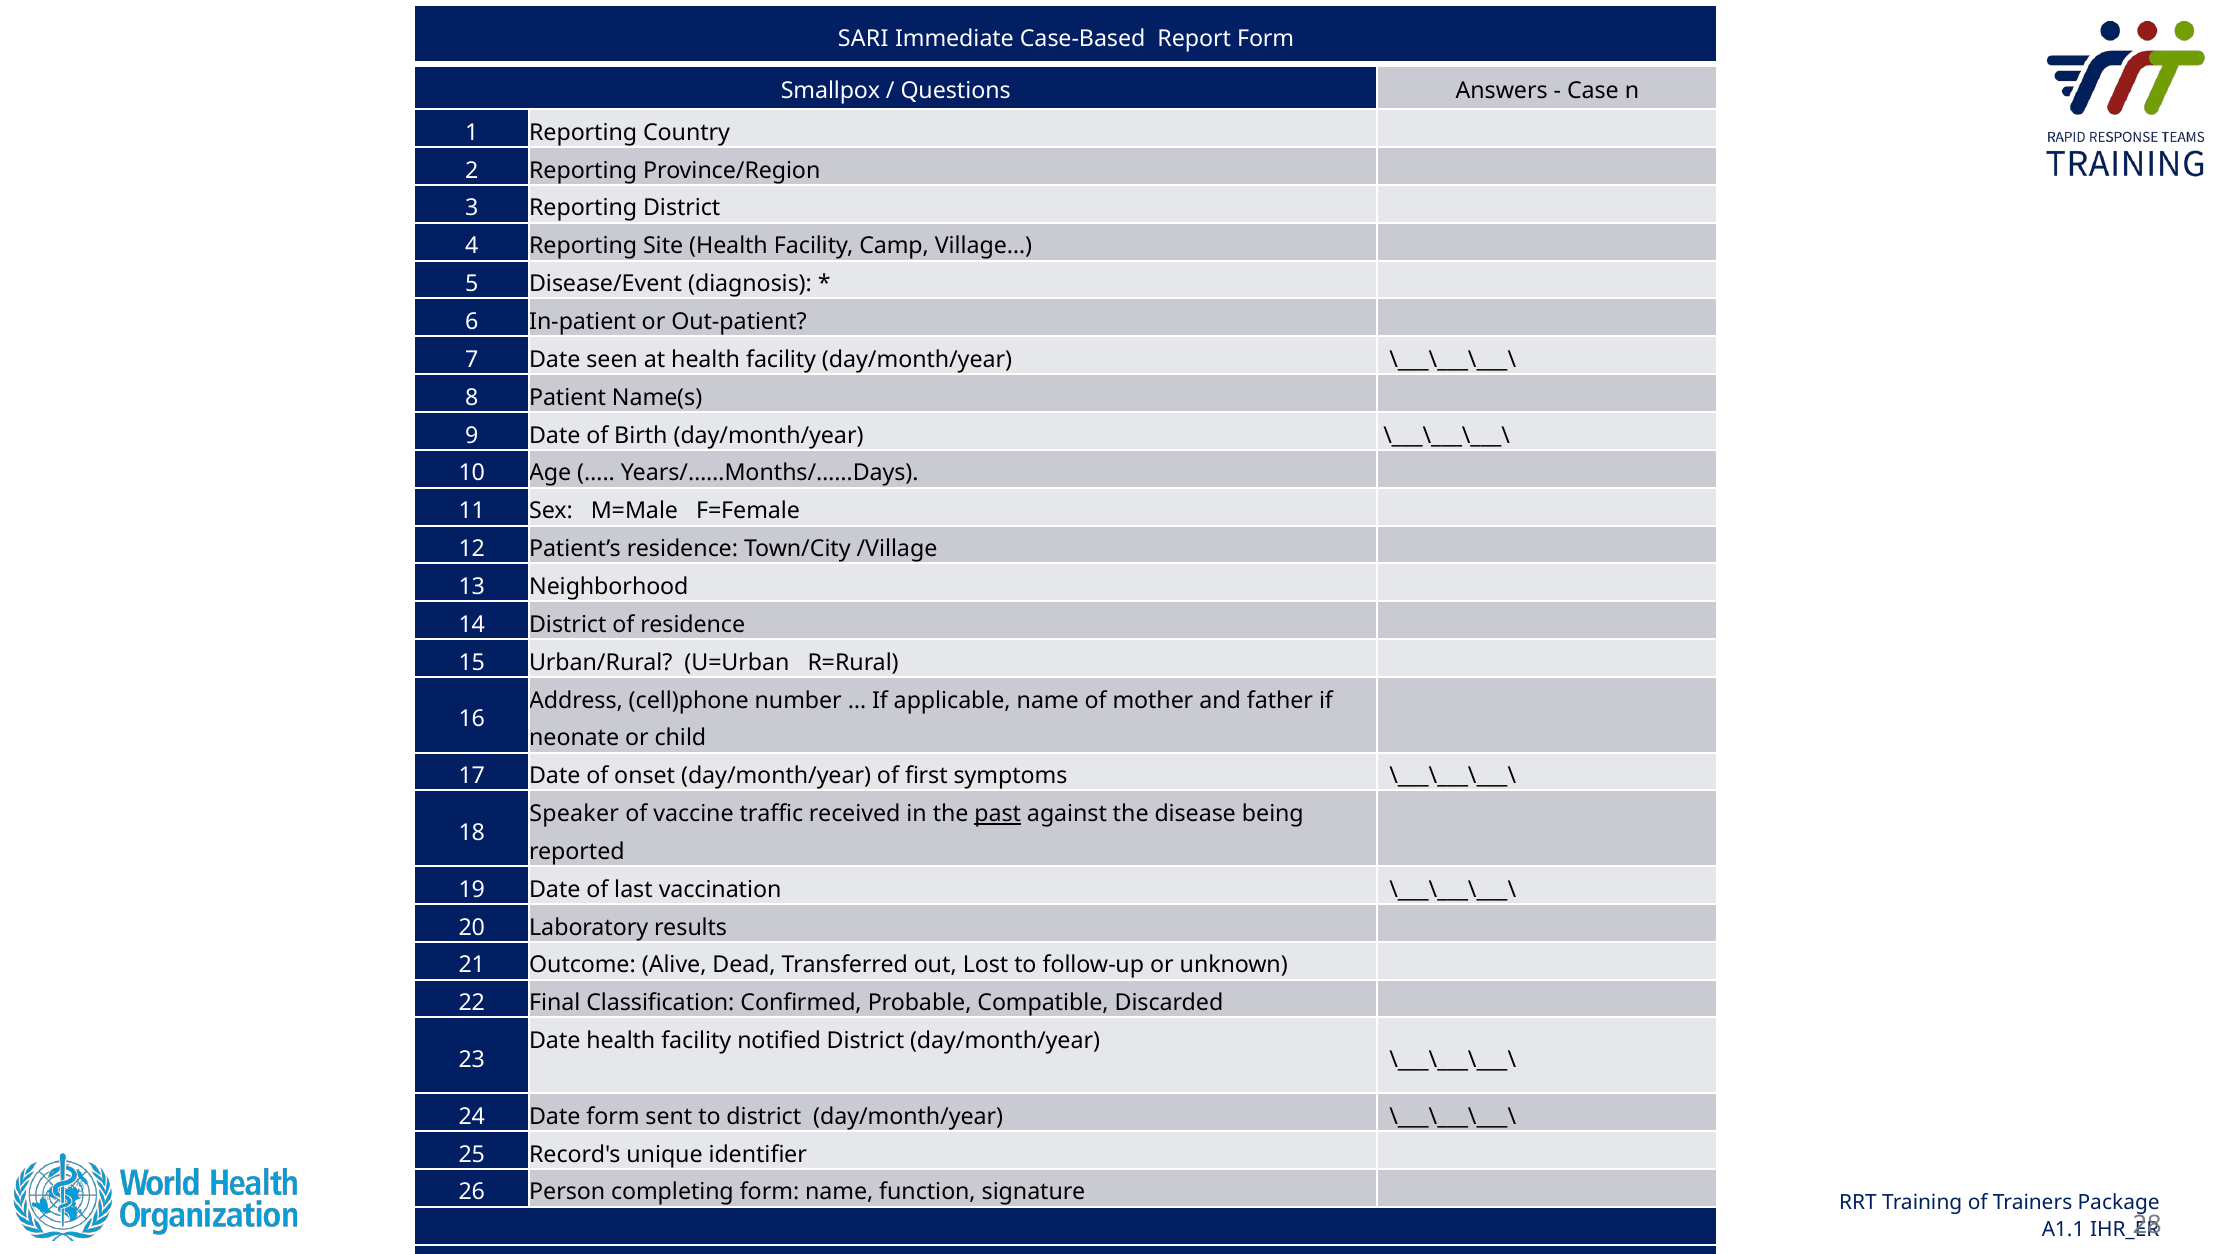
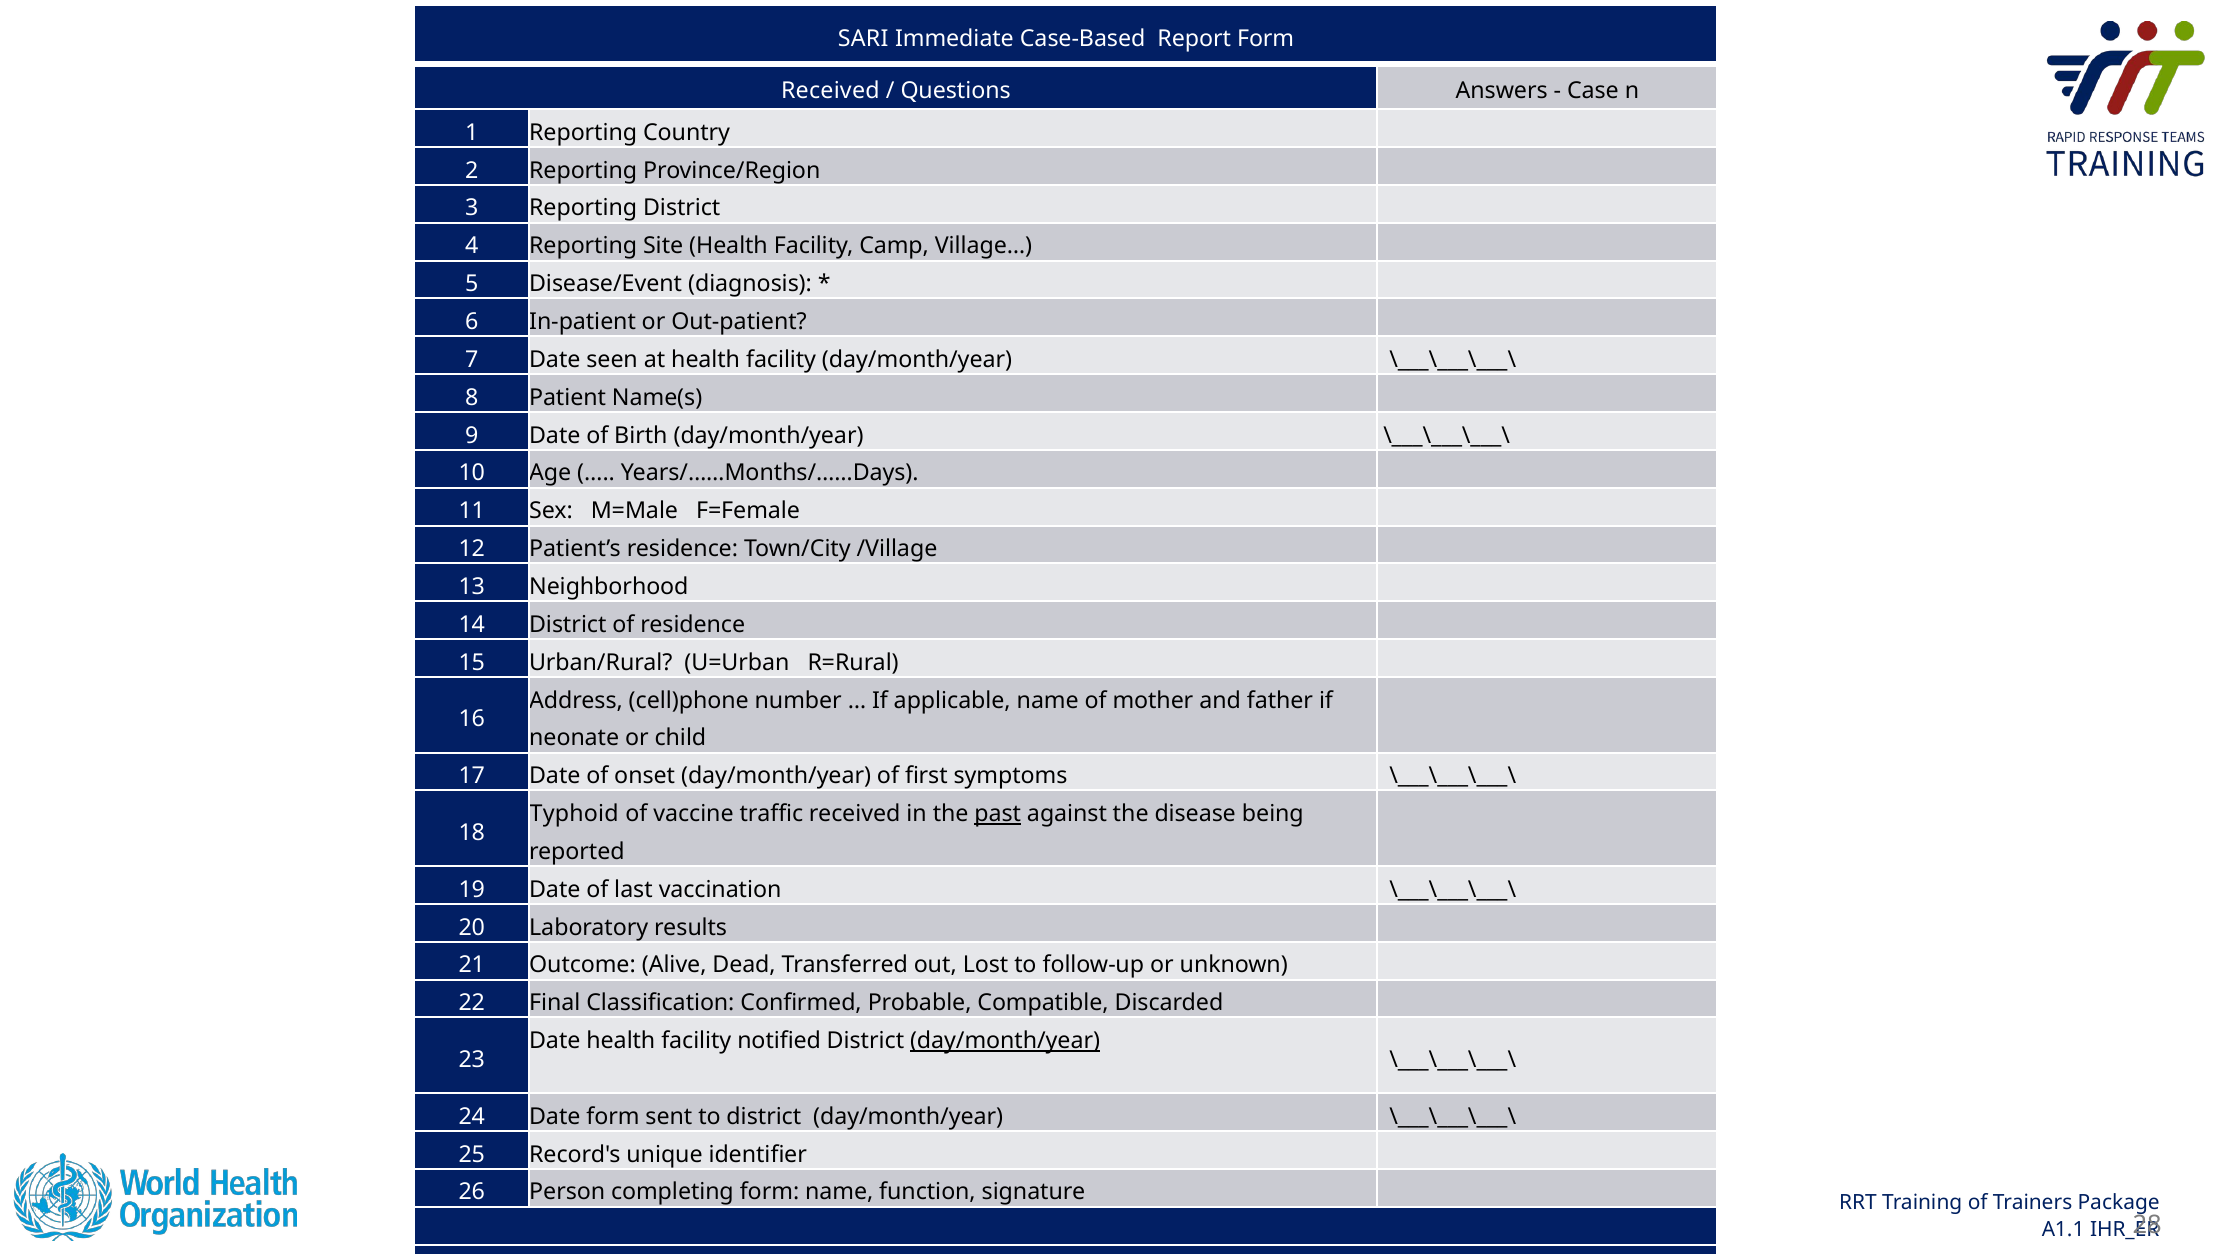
Smallpox at (831, 91): Smallpox -> Received
Speaker at (574, 814): Speaker -> Typhoid
day/month/year at (1005, 1041) underline: none -> present
